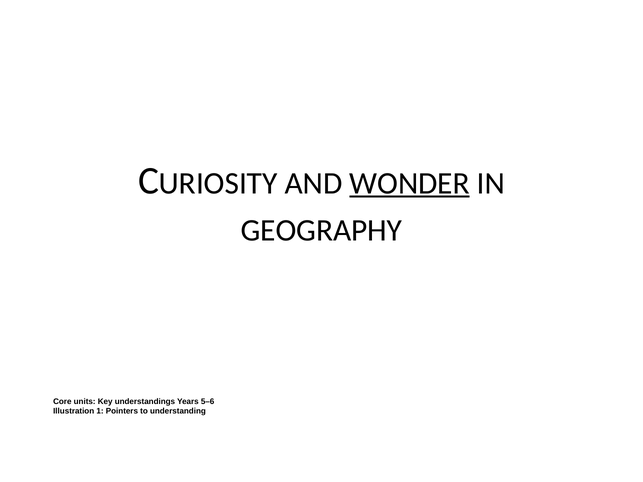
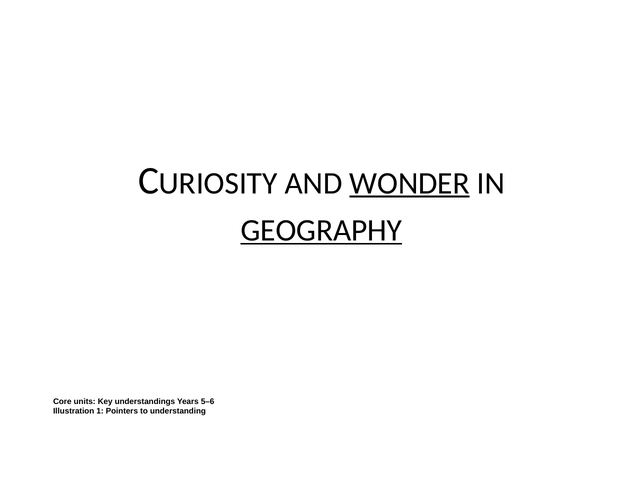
GEOGRAPHY underline: none -> present
